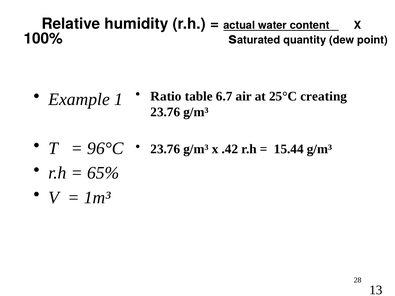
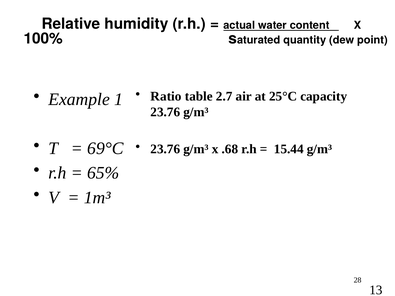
6.7: 6.7 -> 2.7
creating: creating -> capacity
96°C: 96°C -> 69°C
.42: .42 -> .68
